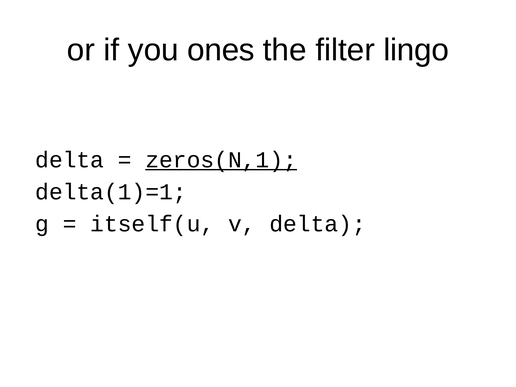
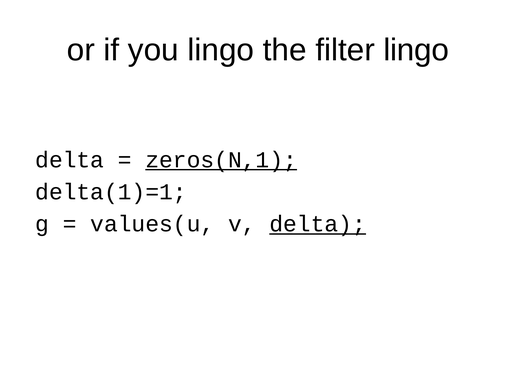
you ones: ones -> lingo
itself(u: itself(u -> values(u
delta at (318, 224) underline: none -> present
